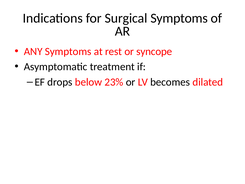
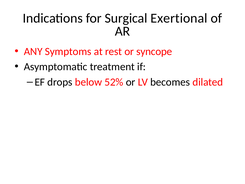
Surgical Symptoms: Symptoms -> Exertional
23%: 23% -> 52%
